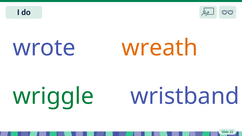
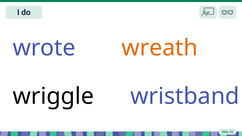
wriggle colour: green -> black
